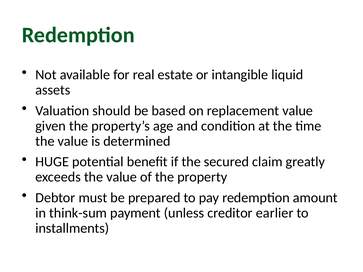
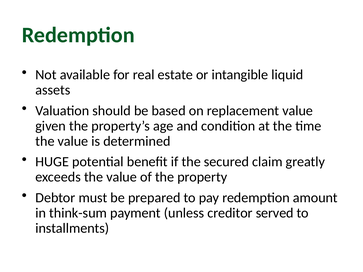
earlier: earlier -> served
